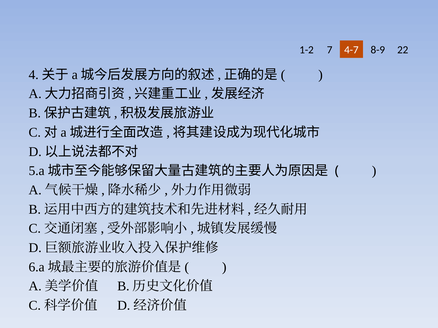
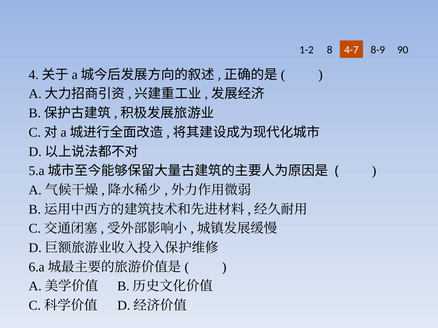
7: 7 -> 8
22: 22 -> 90
